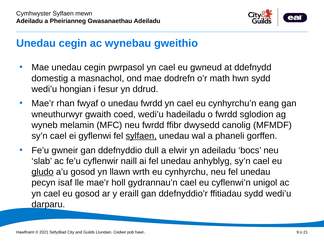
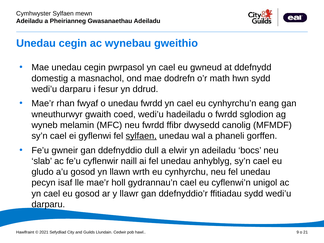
hongian at (75, 89): hongian -> darparu
gludo underline: present -> none
eraill: eraill -> llawr
